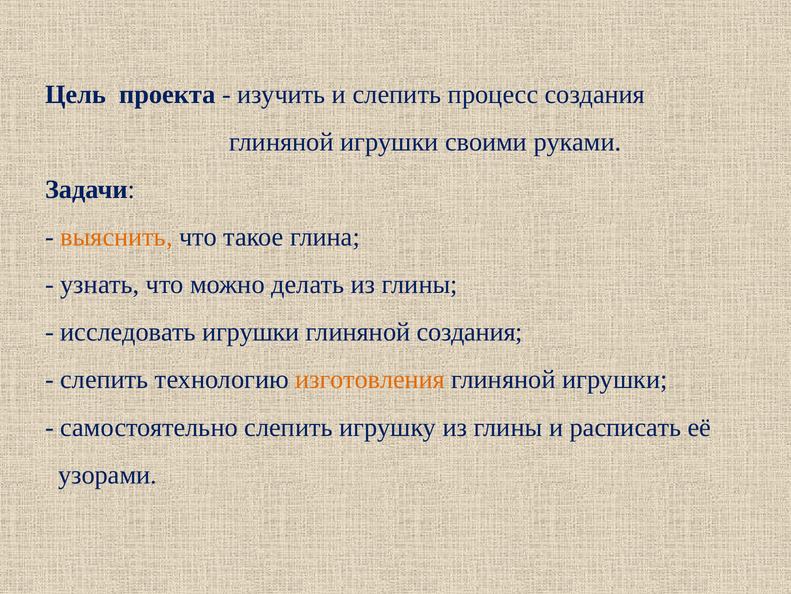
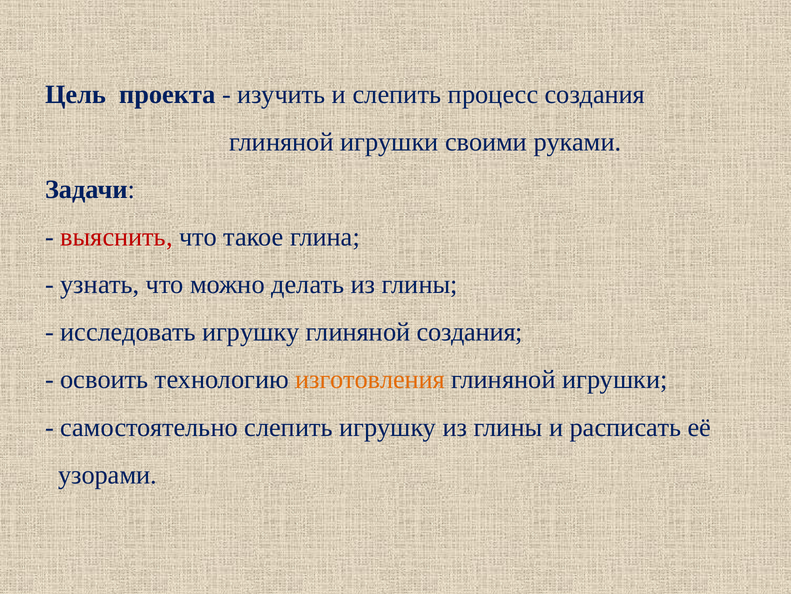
выяснить colour: orange -> red
исследовать игрушки: игрушки -> игрушку
слепить at (104, 379): слепить -> освоить
